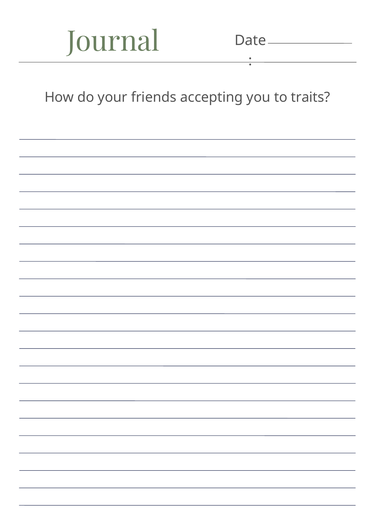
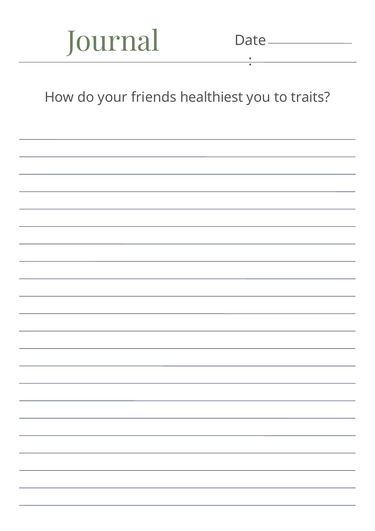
accepting: accepting -> healthiest
